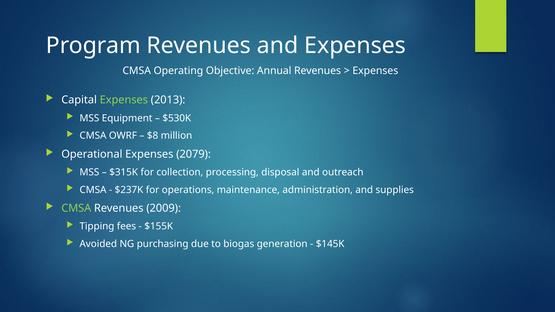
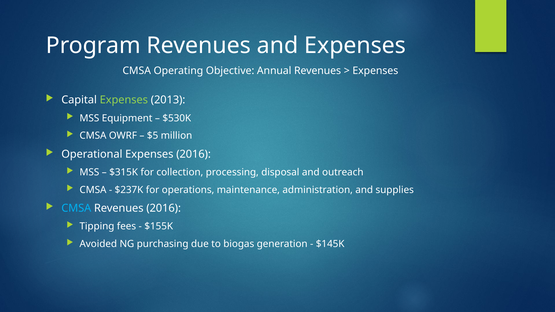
$8: $8 -> $5
Expenses 2079: 2079 -> 2016
CMSA at (76, 208) colour: light green -> light blue
Revenues 2009: 2009 -> 2016
